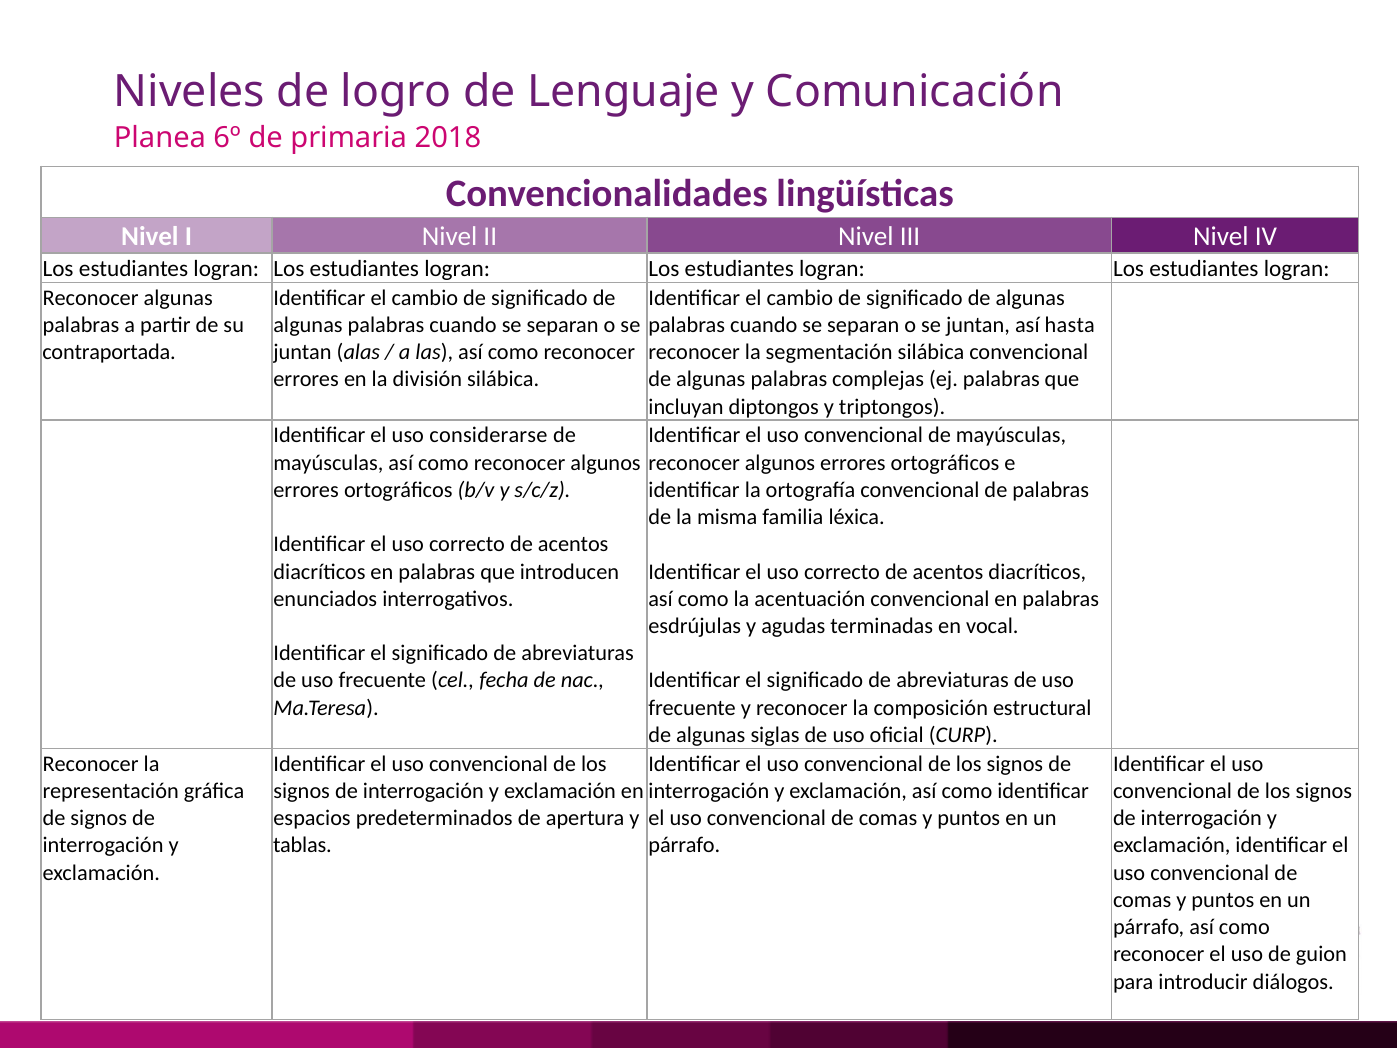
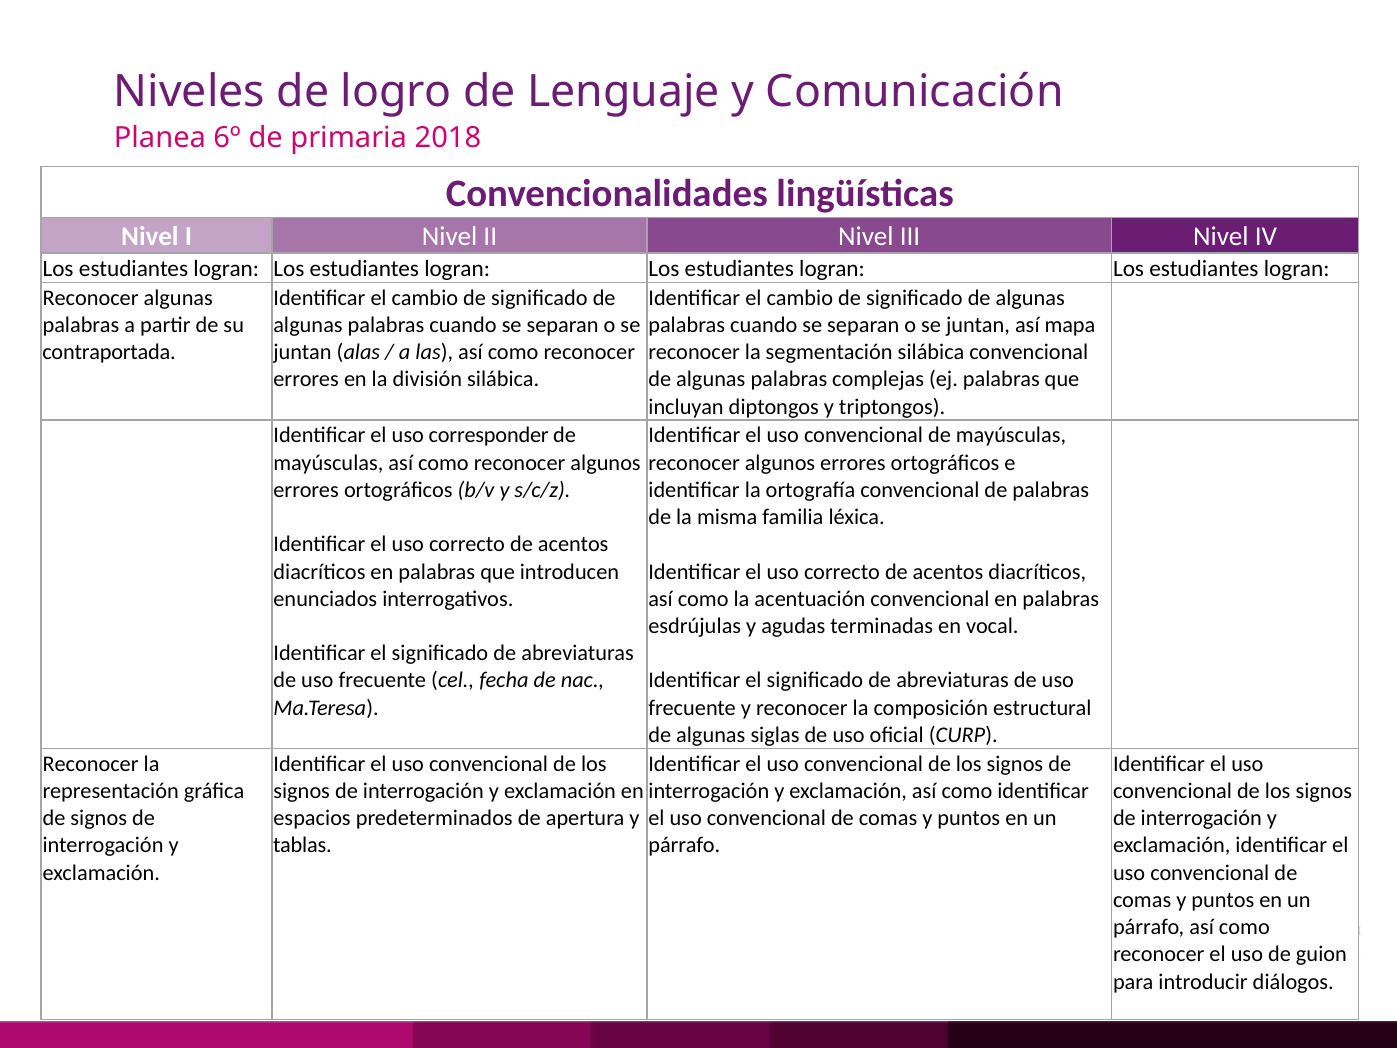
hasta: hasta -> mapa
considerarse: considerarse -> corresponder
